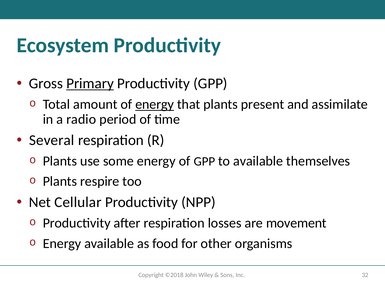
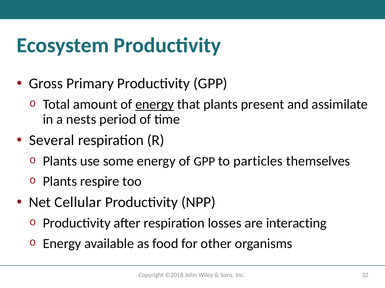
Primary underline: present -> none
radio: radio -> nests
to available: available -> particles
movement: movement -> interacting
